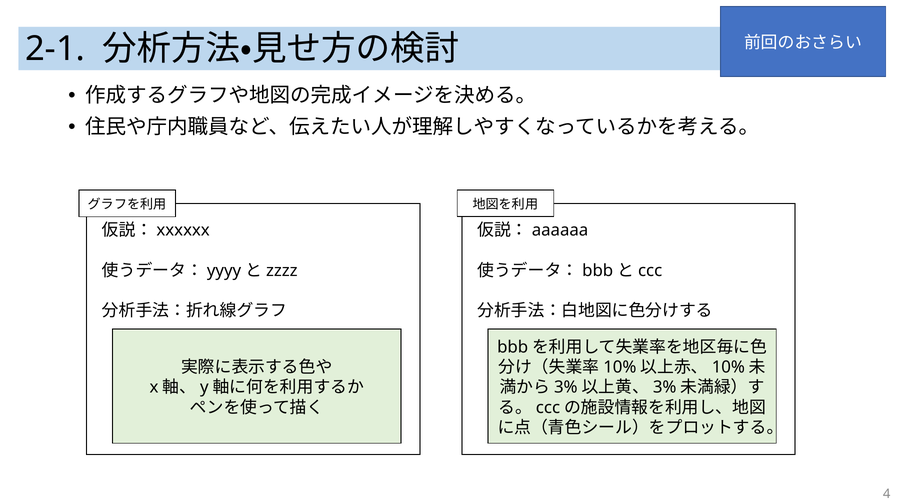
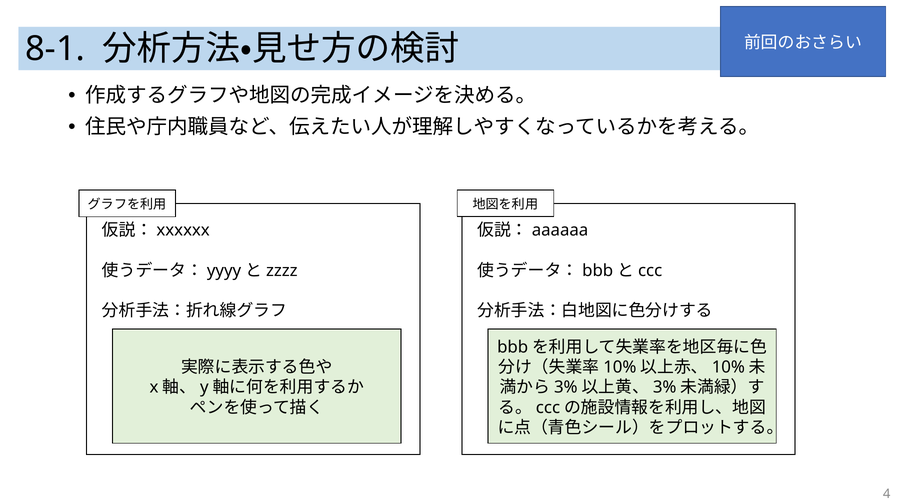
2-1: 2-1 -> 8-1
